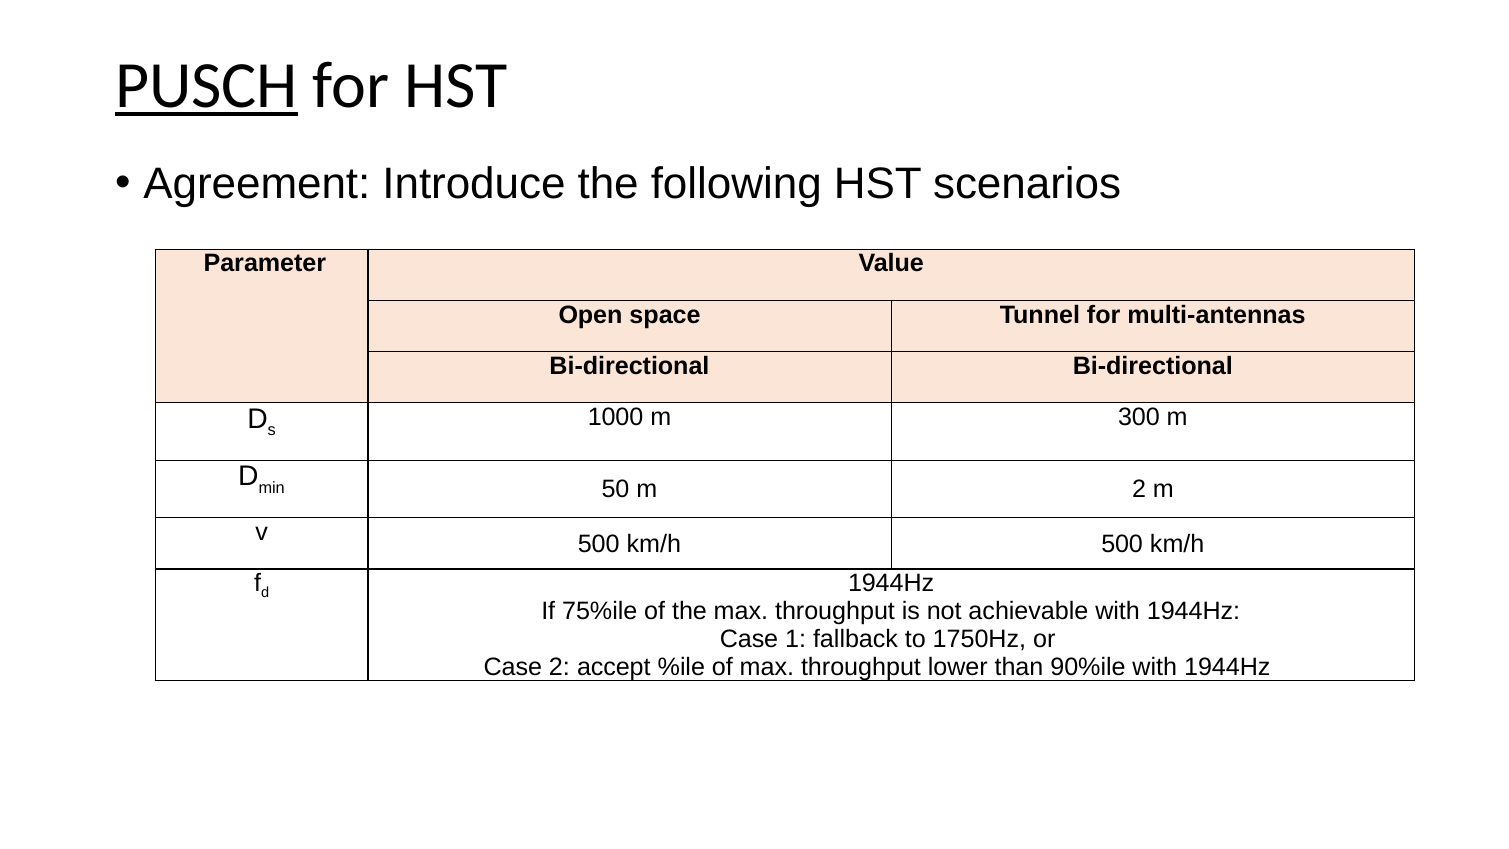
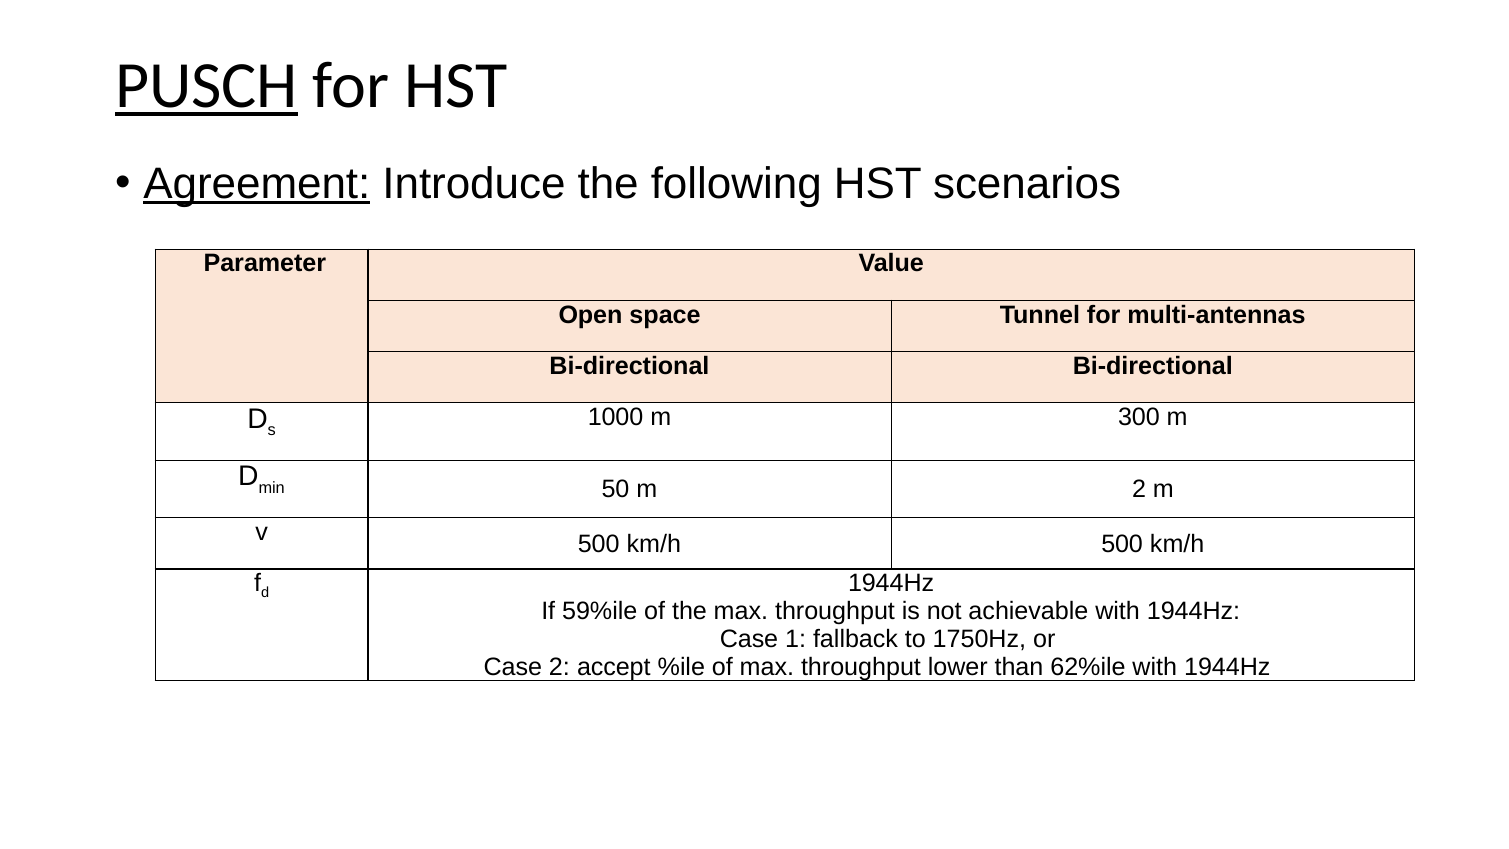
Agreement underline: none -> present
75%ile: 75%ile -> 59%ile
90%ile: 90%ile -> 62%ile
